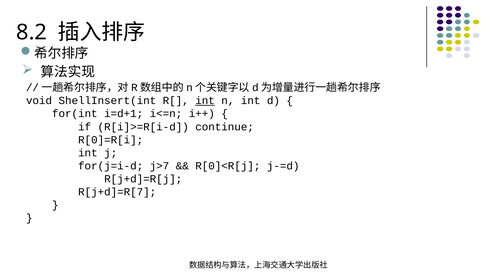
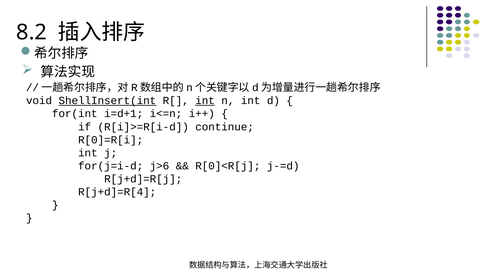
ShellInsert(int underline: none -> present
j>7: j>7 -> j>6
R[j+d]=R[7: R[j+d]=R[7 -> R[j+d]=R[4
